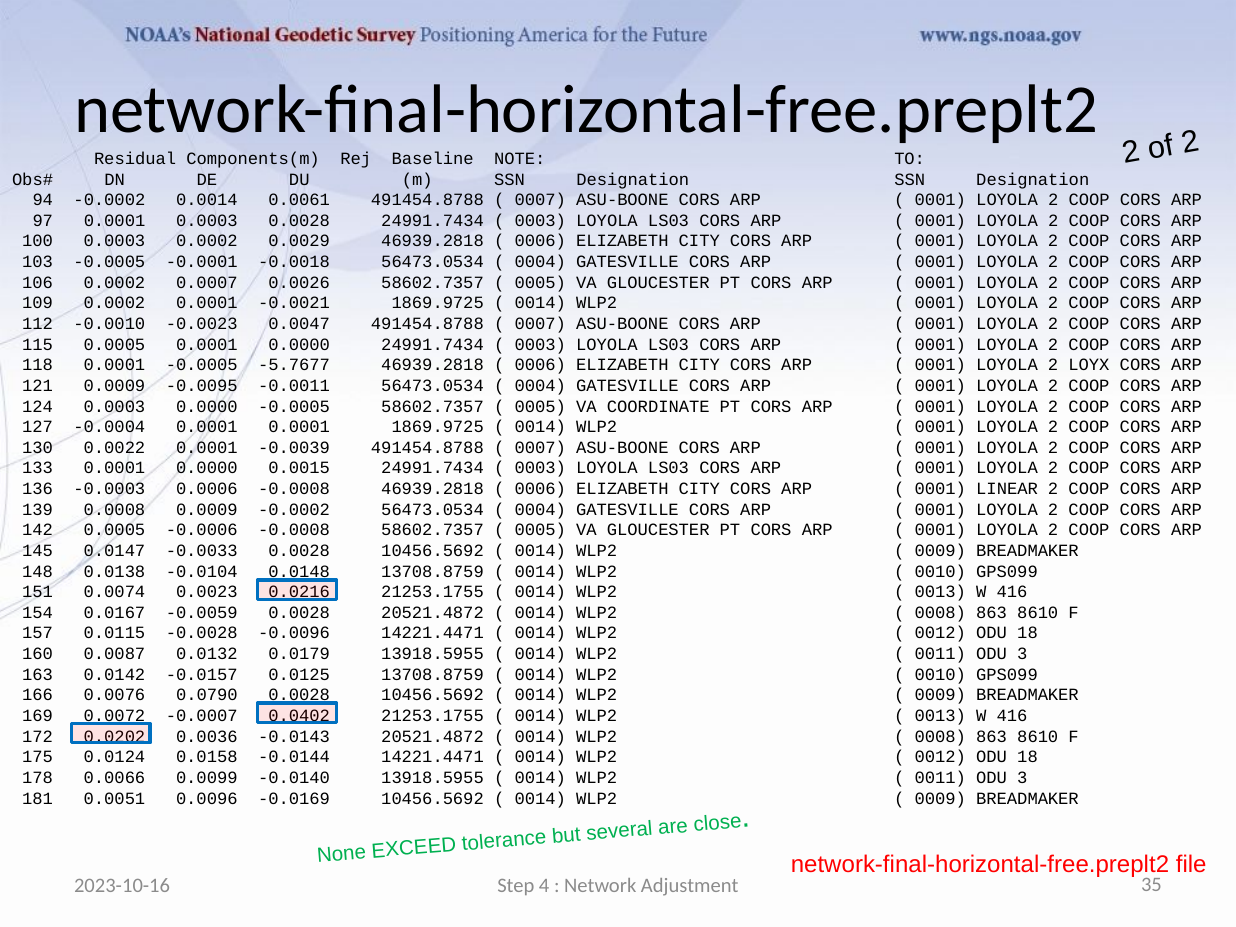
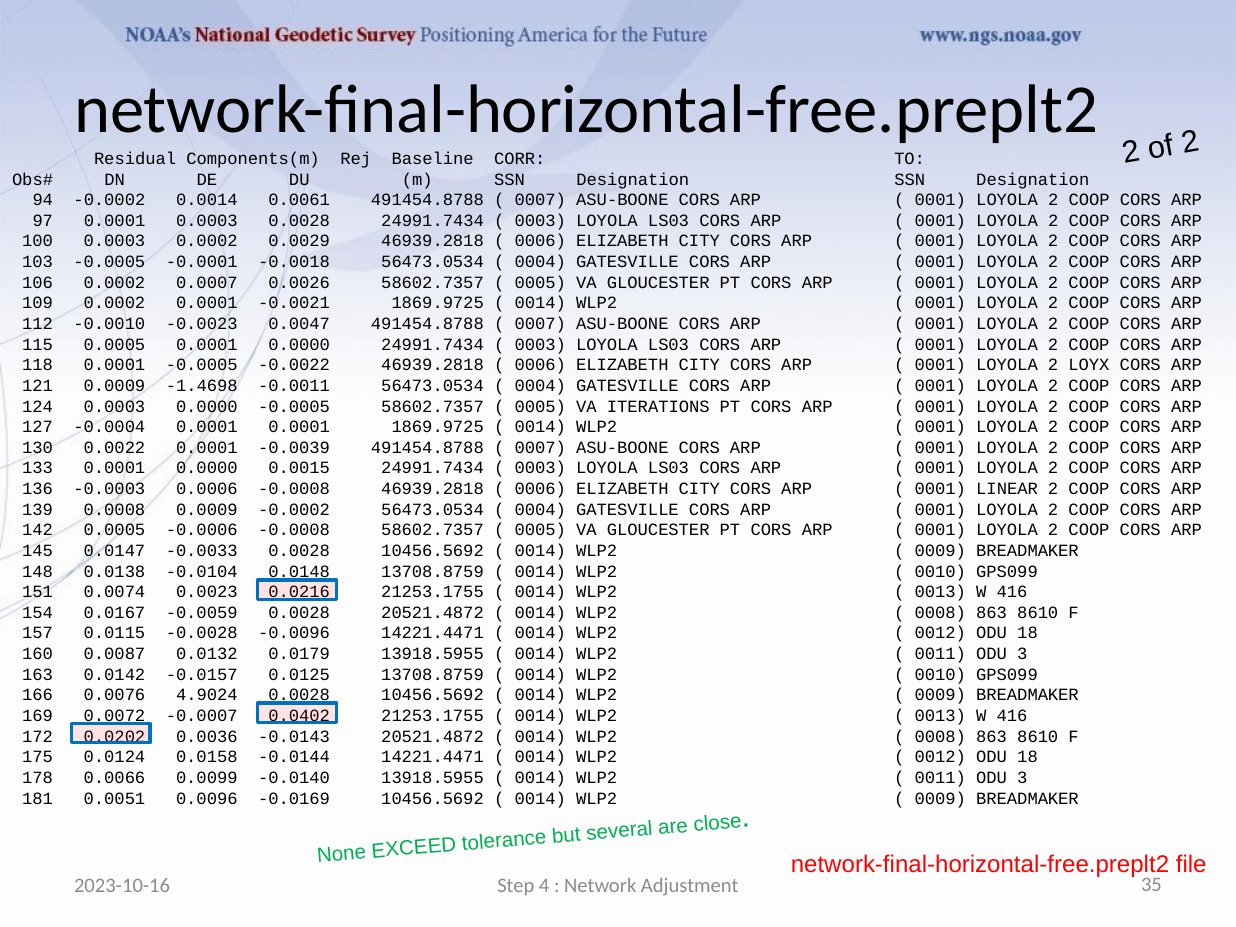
NOTE: NOTE -> CORR
-5.7677: -5.7677 -> -0.0022
-0.0095: -0.0095 -> -1.4698
COORDINATE: COORDINATE -> ITERATIONS
0.0790: 0.0790 -> 4.9024
